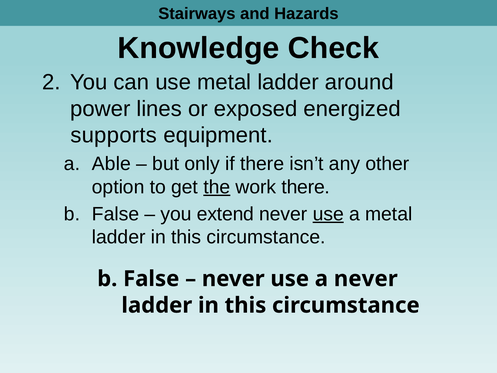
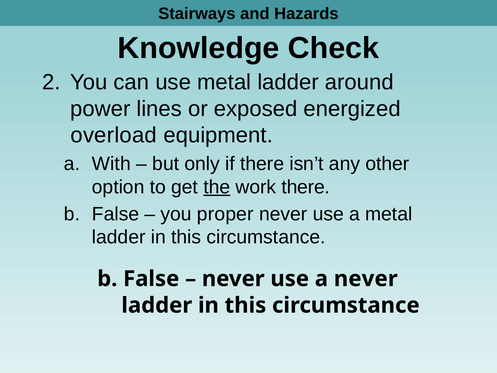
supports: supports -> overload
Able: Able -> With
extend: extend -> proper
use at (328, 214) underline: present -> none
